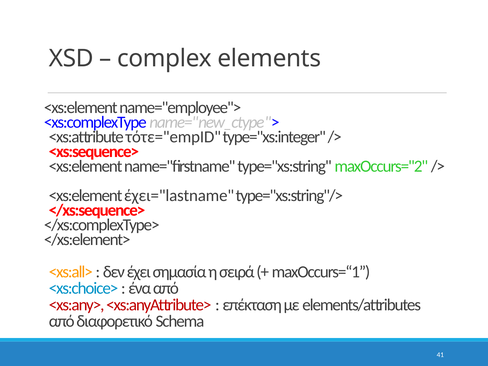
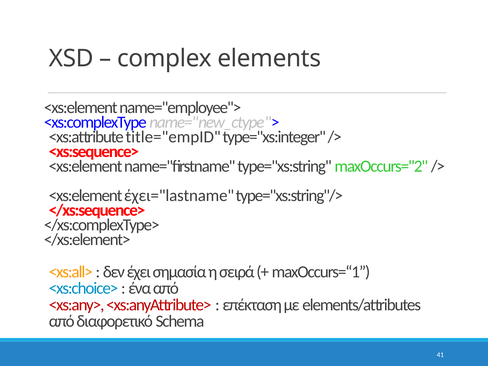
τότε="empID: τότε="empID -> title="empID
